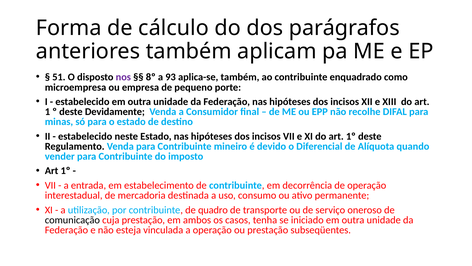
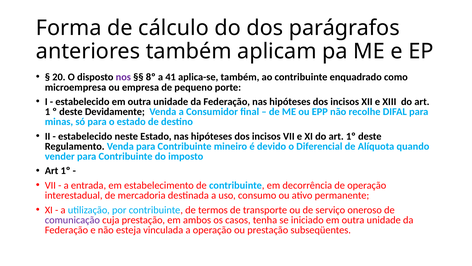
51: 51 -> 20
93: 93 -> 41
quadro: quadro -> termos
comunicação colour: black -> purple
